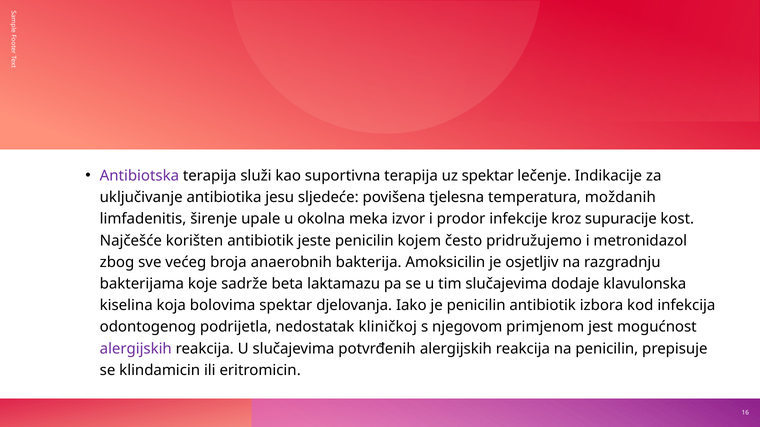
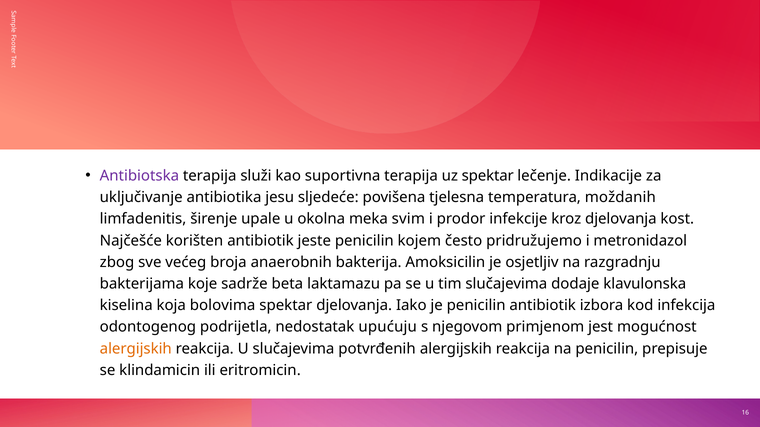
izvor: izvor -> svim
kroz supuracije: supuracije -> djelovanja
kliničkoj: kliničkoj -> upućuju
alergijskih at (136, 349) colour: purple -> orange
